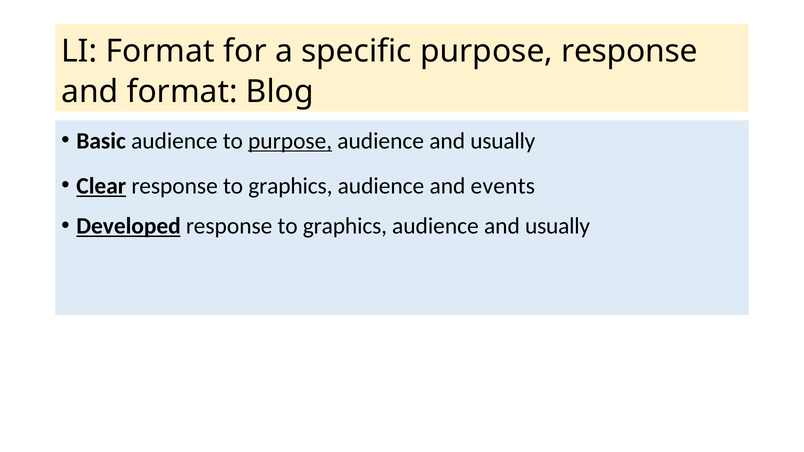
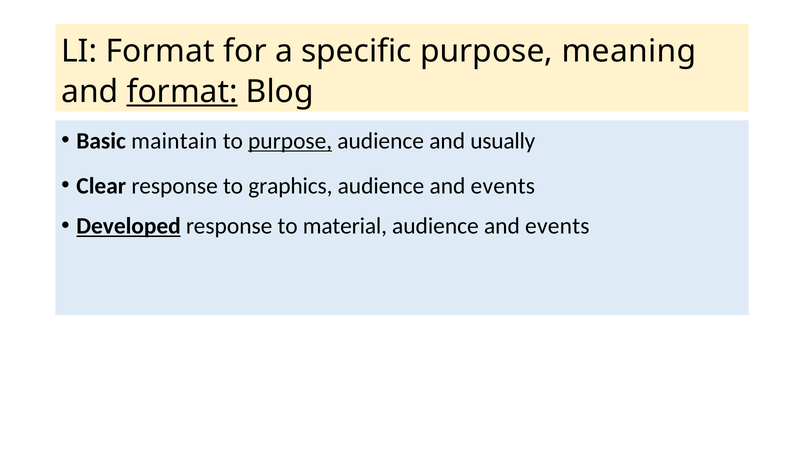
purpose response: response -> meaning
format at (182, 92) underline: none -> present
Basic audience: audience -> maintain
Clear underline: present -> none
graphics at (345, 226): graphics -> material
usually at (558, 226): usually -> events
